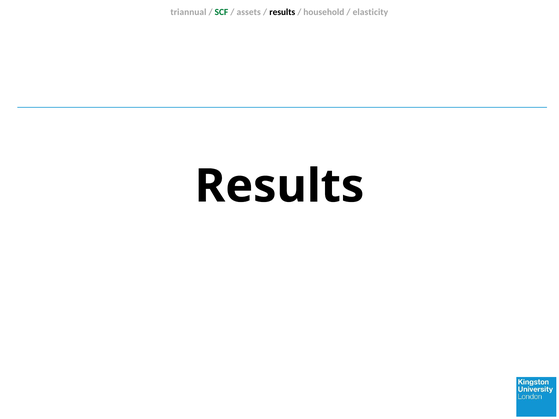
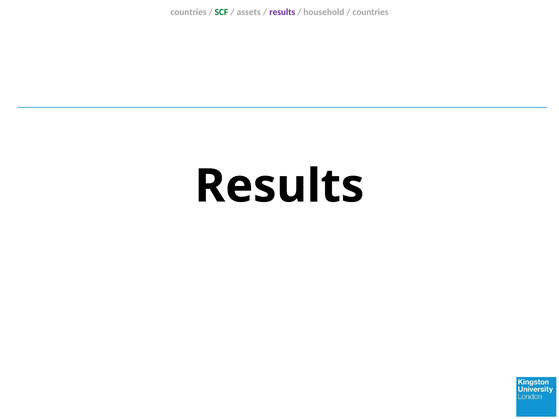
triannual at (188, 12): triannual -> countries
results at (282, 12) colour: black -> purple
elasticity at (370, 12): elasticity -> countries
